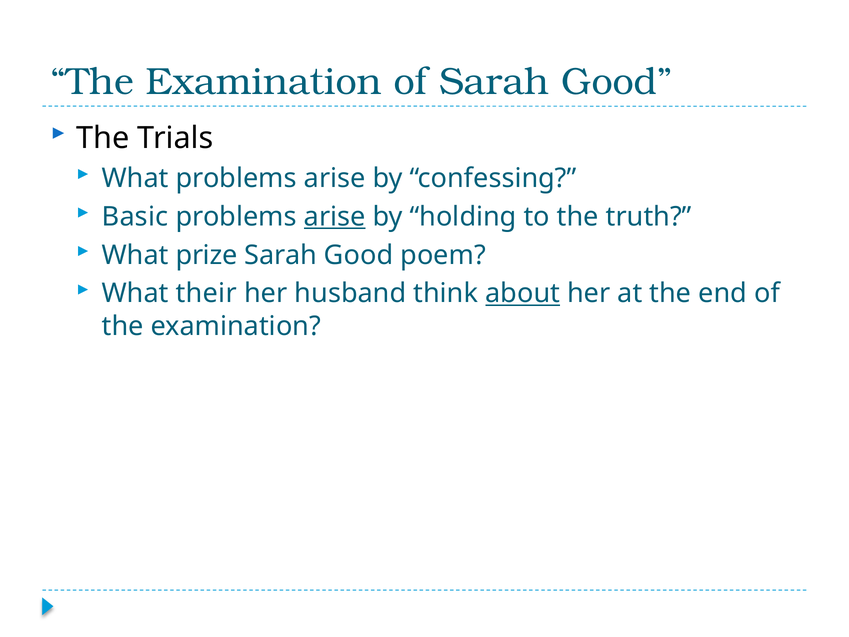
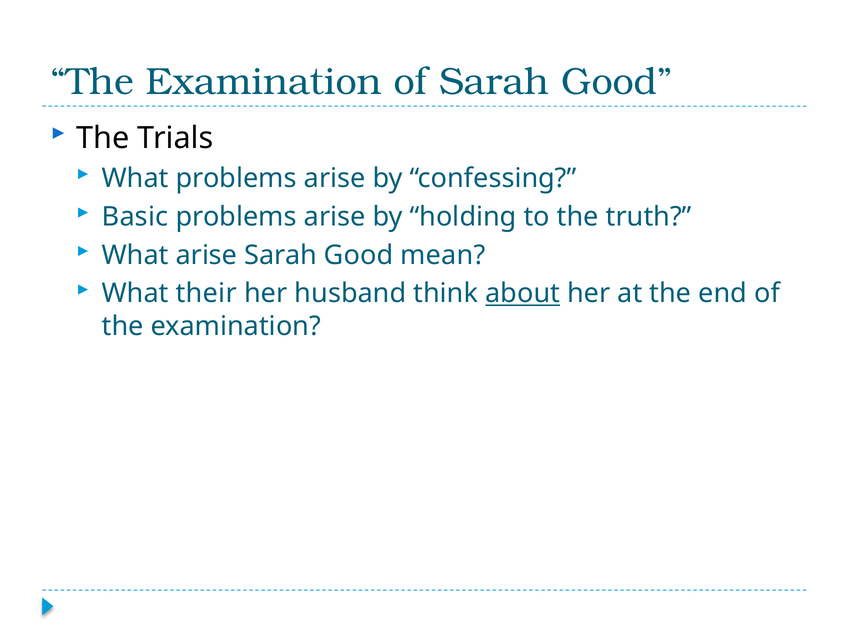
arise at (335, 217) underline: present -> none
What prize: prize -> arise
poem: poem -> mean
